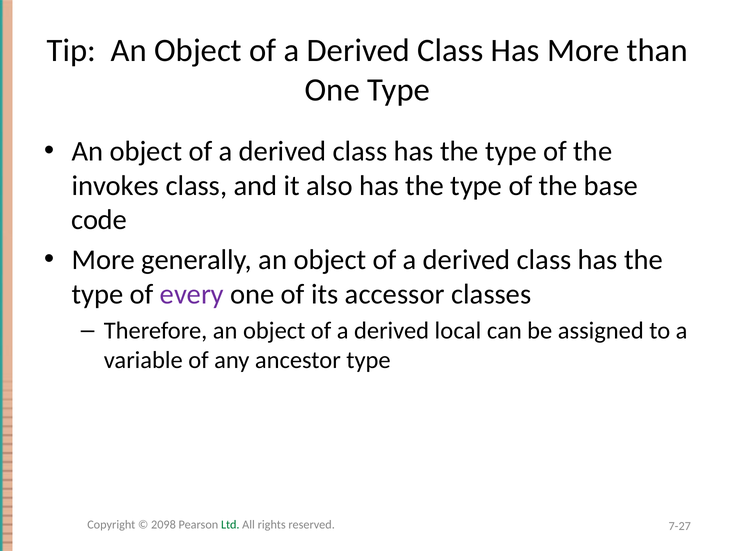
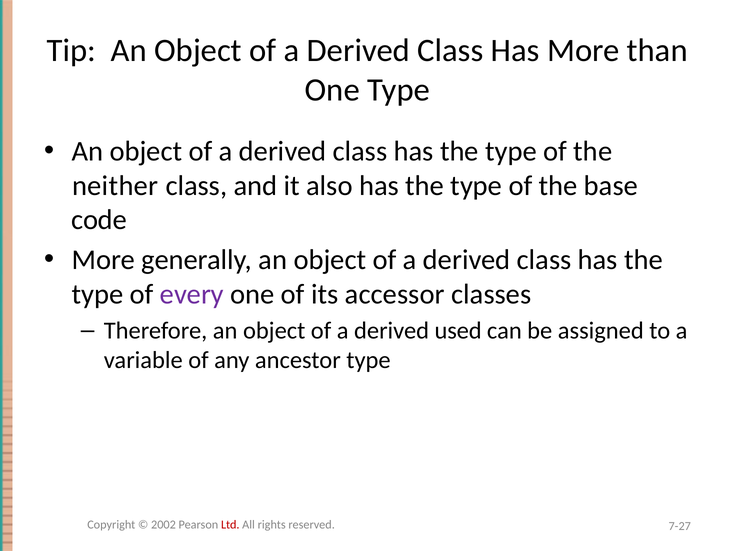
invokes: invokes -> neither
local: local -> used
2098: 2098 -> 2002
Ltd colour: green -> red
